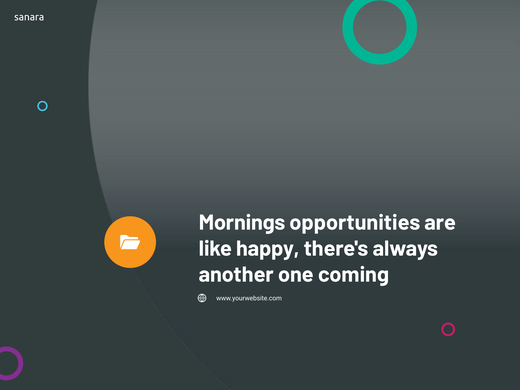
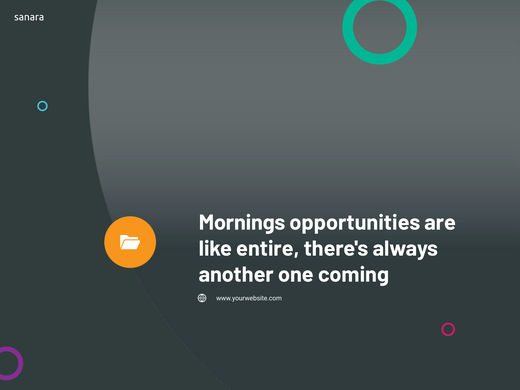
happy: happy -> entire
